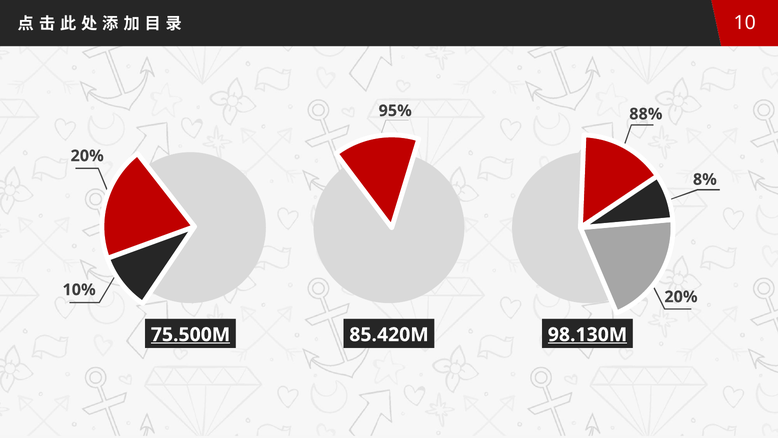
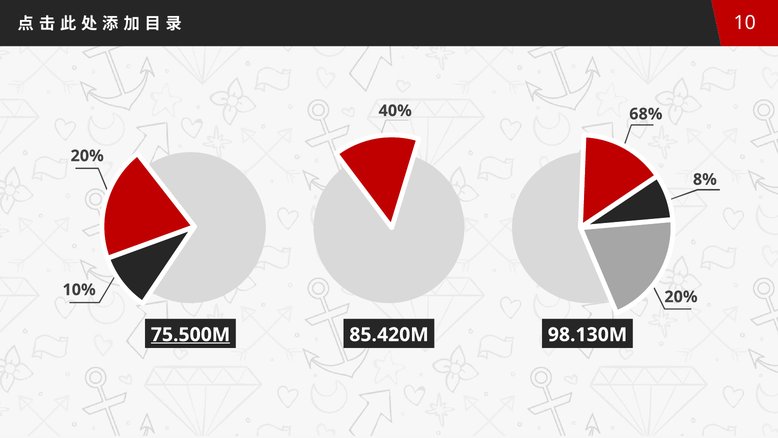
95%: 95% -> 40%
88%: 88% -> 68%
98.130M underline: present -> none
